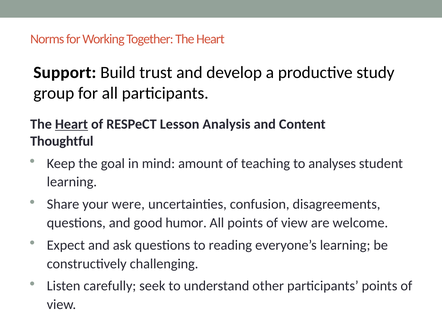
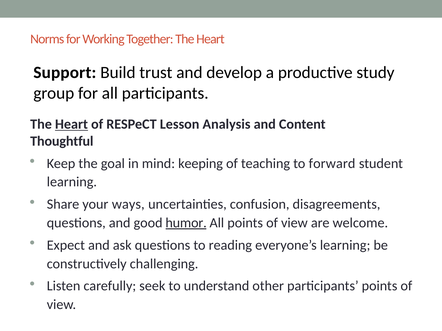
amount: amount -> keeping
analyses: analyses -> forward
were: were -> ways
humor underline: none -> present
